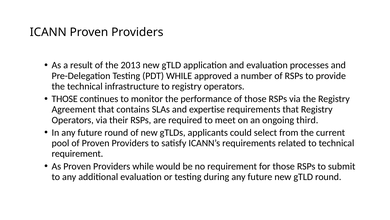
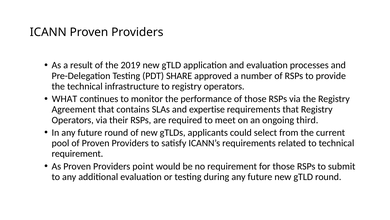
2013: 2013 -> 2019
PDT WHILE: WHILE -> SHARE
THOSE at (65, 99): THOSE -> WHAT
Providers while: while -> point
